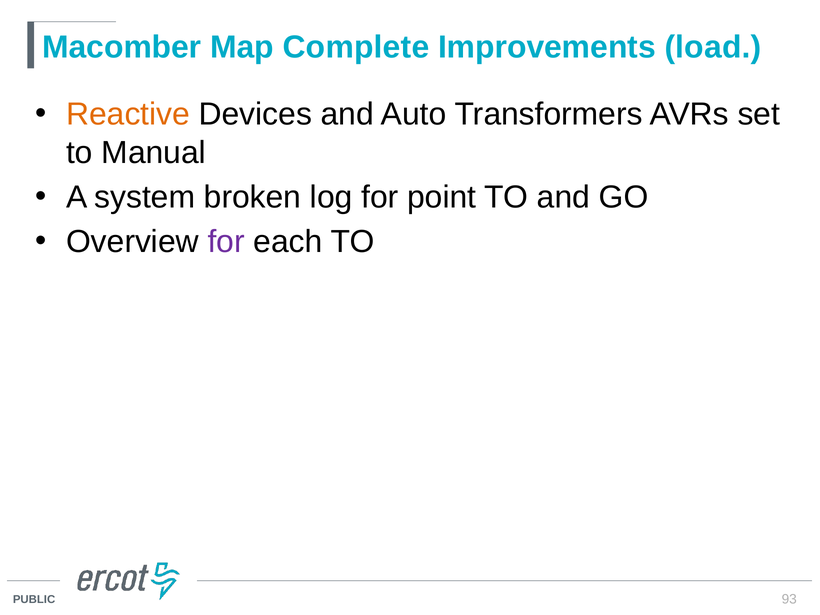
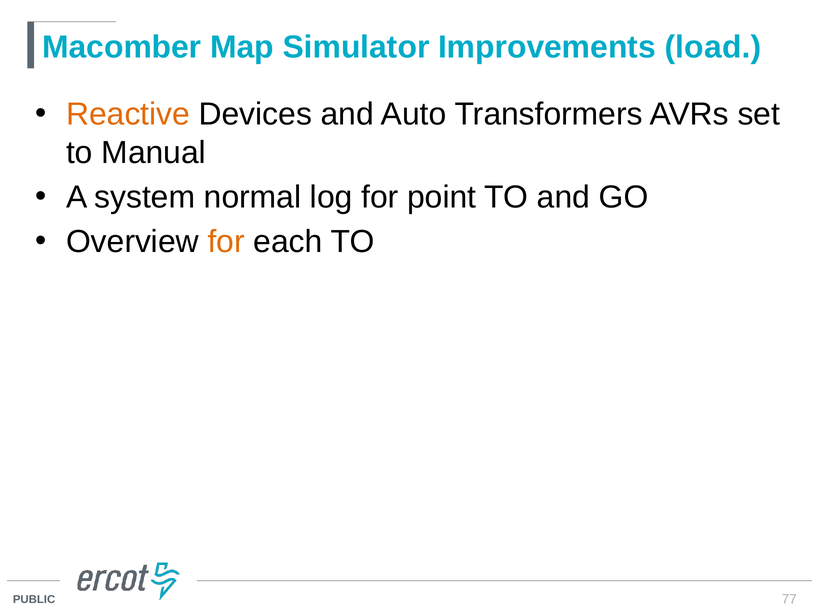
Complete: Complete -> Simulator
broken: broken -> normal
for at (226, 242) colour: purple -> orange
93: 93 -> 77
